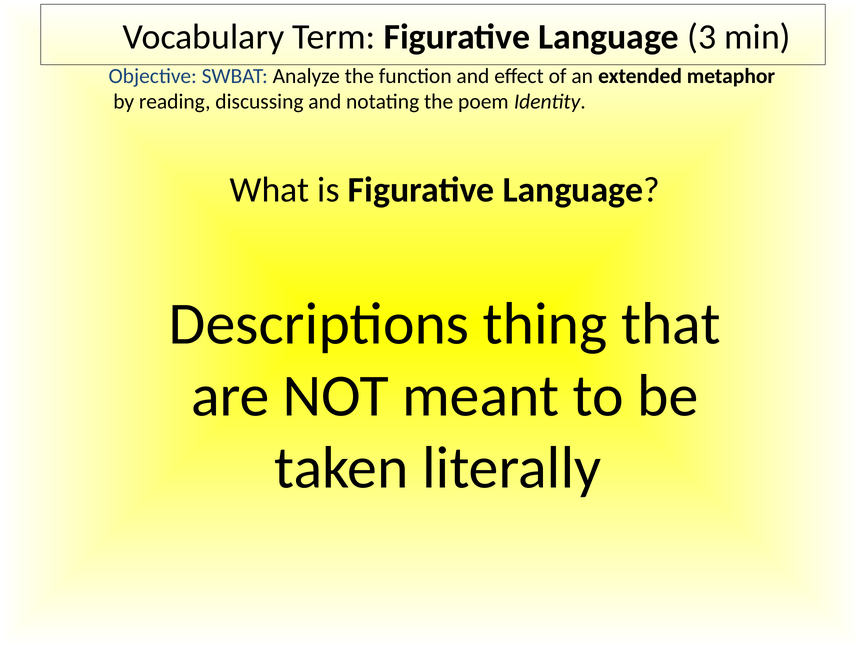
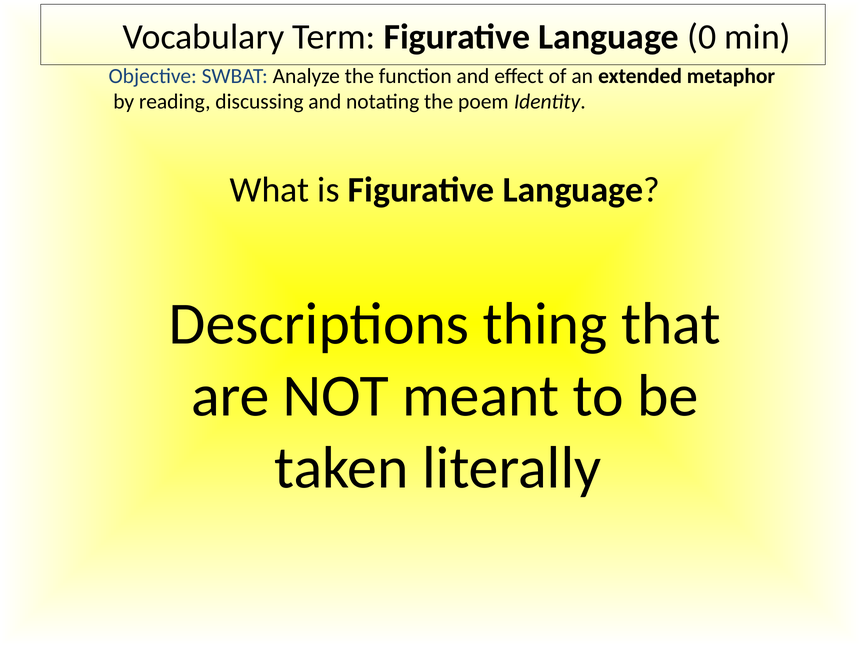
3: 3 -> 0
